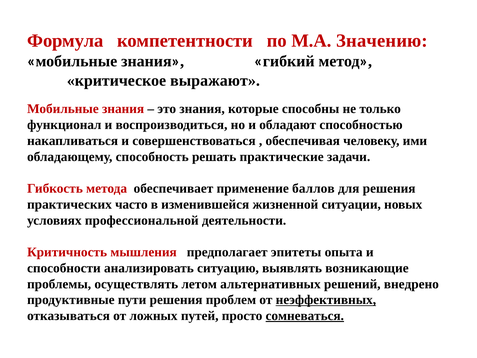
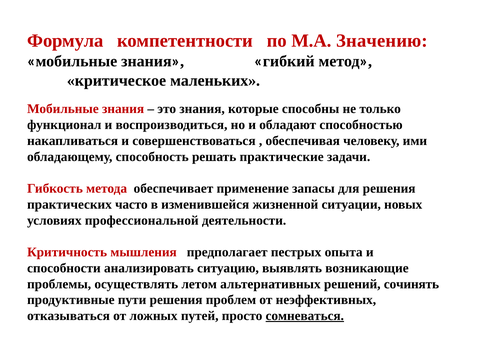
выражают: выражают -> маленьких
баллов: баллов -> запасы
эпитеты: эпитеты -> пестрых
внедрено: внедрено -> сочинять
неэффективных underline: present -> none
